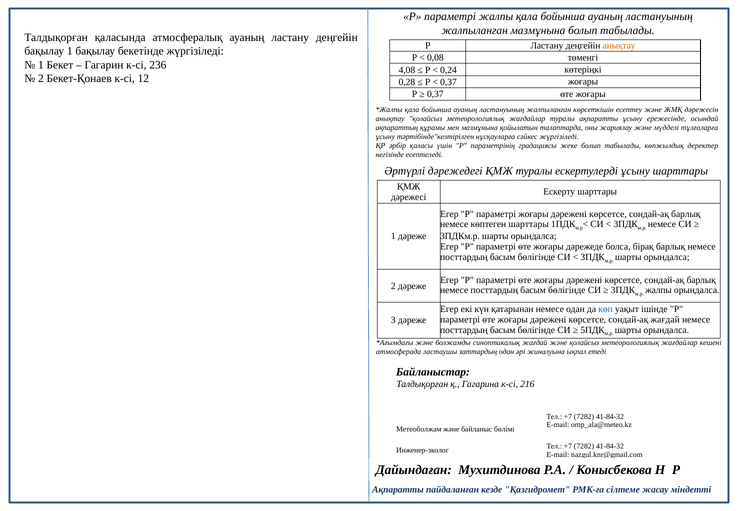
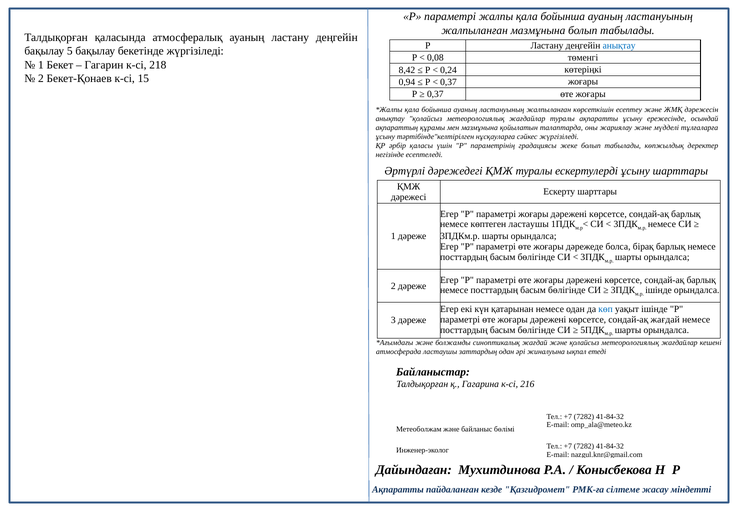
анықтау at (619, 46) colour: orange -> blue
бақылау 1: 1 -> 5
236: 236 -> 218
4,08: 4,08 -> 8,42
12: 12 -> 15
0,28: 0,28 -> 0,94
көптеген шарттары: шарттары -> ластаушы
жалпы at (659, 290): жалпы -> ішінде
